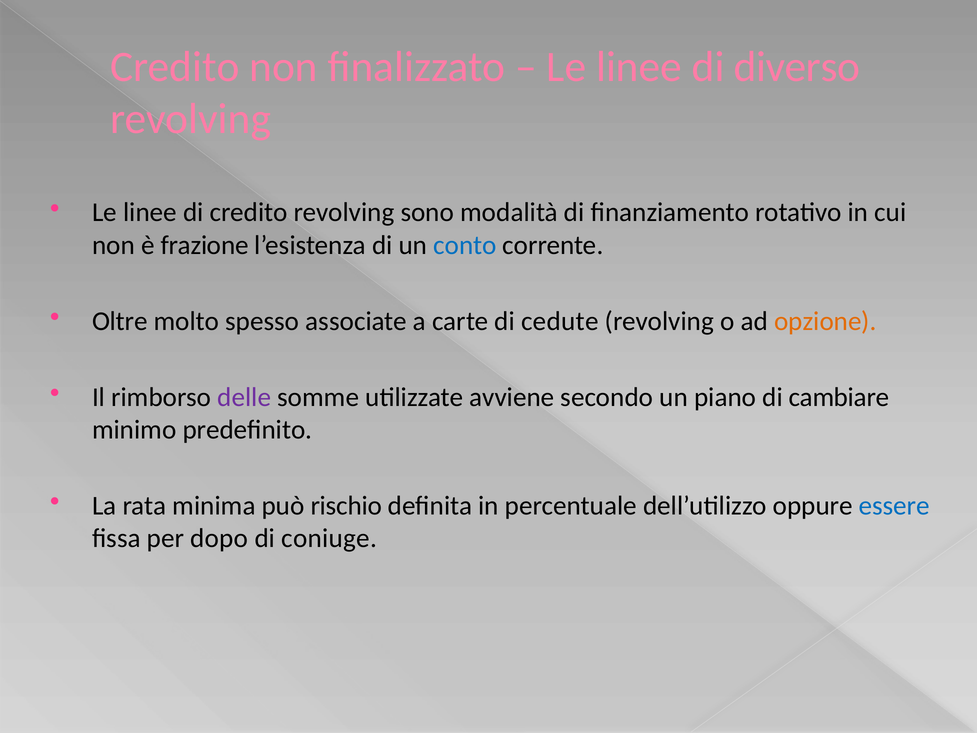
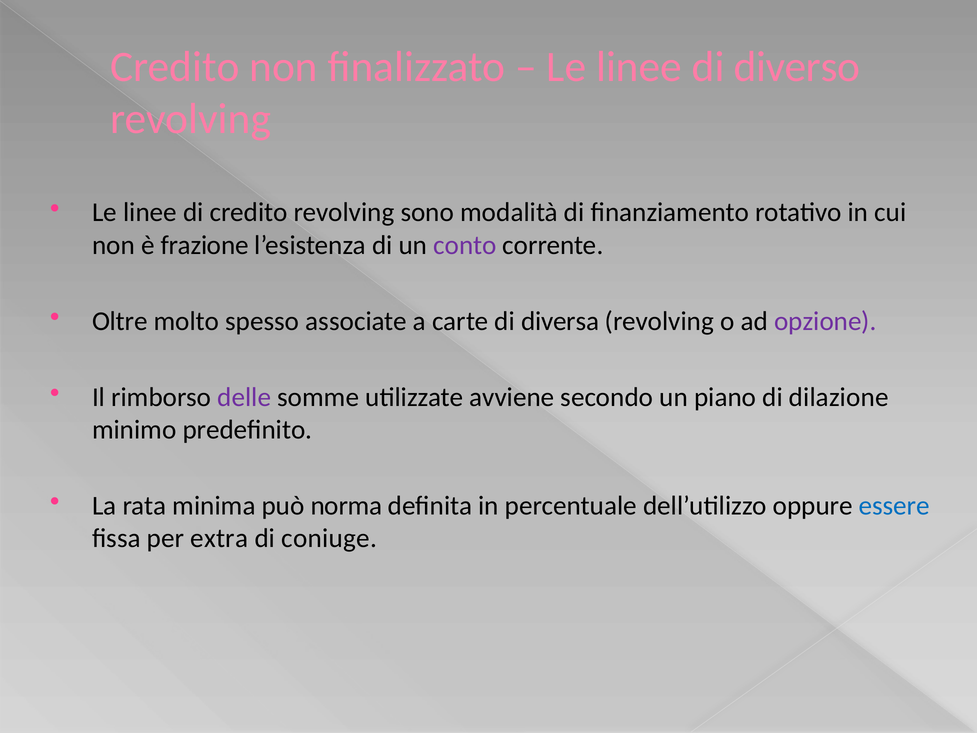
conto colour: blue -> purple
cedute: cedute -> diversa
opzione colour: orange -> purple
cambiare: cambiare -> dilazione
rischio: rischio -> norma
dopo: dopo -> extra
